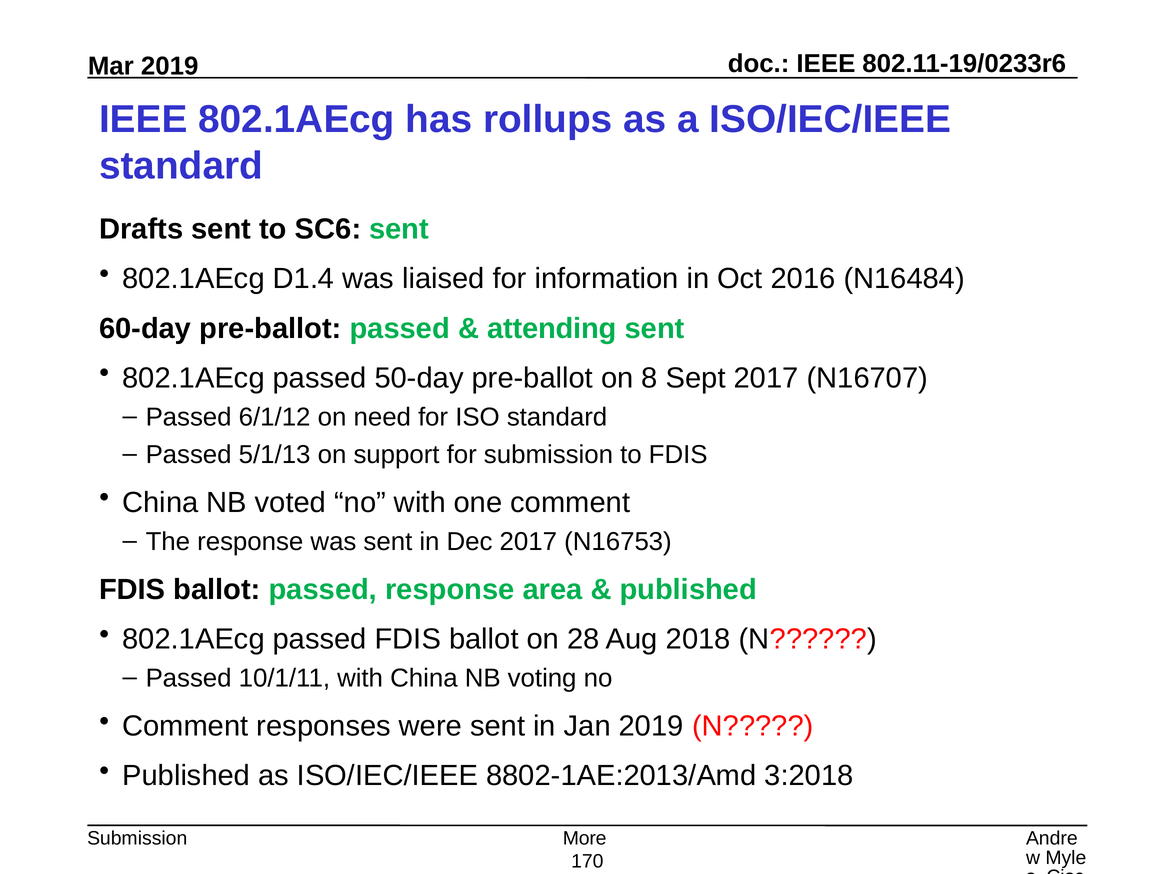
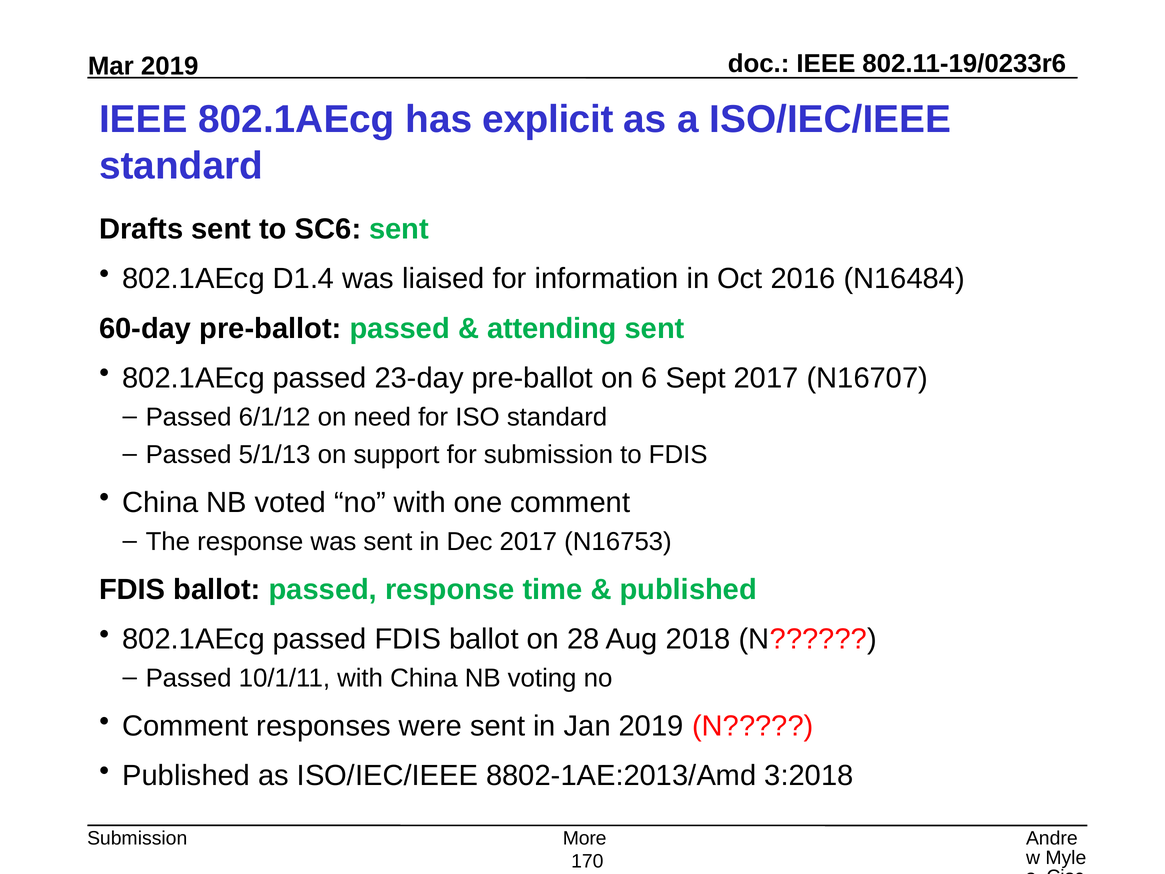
rollups: rollups -> explicit
50-day: 50-day -> 23-day
8: 8 -> 6
area: area -> time
